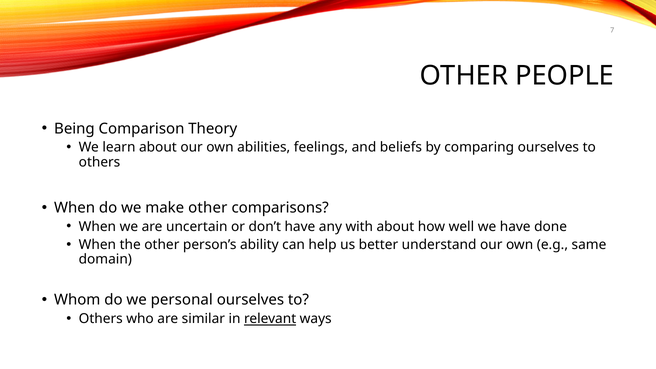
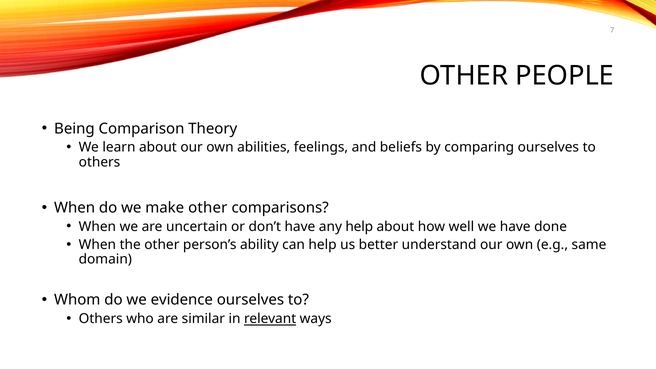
any with: with -> help
personal: personal -> evidence
